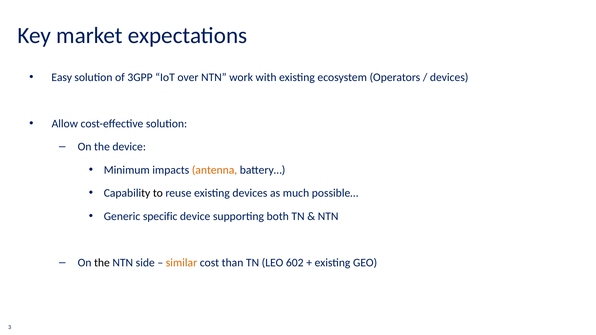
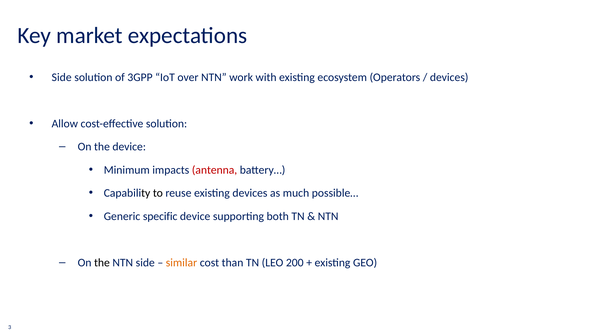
Easy at (62, 77): Easy -> Side
antenna colour: orange -> red
602: 602 -> 200
